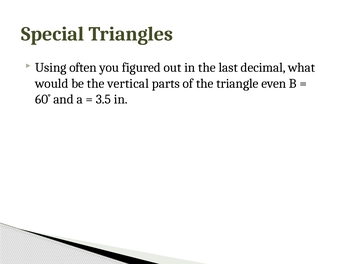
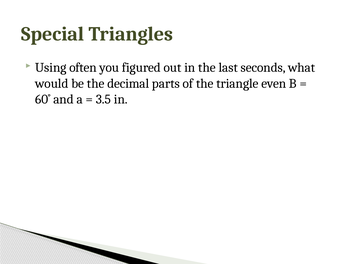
decimal: decimal -> seconds
vertical: vertical -> decimal
